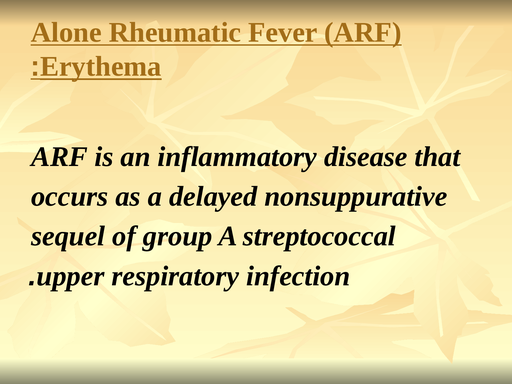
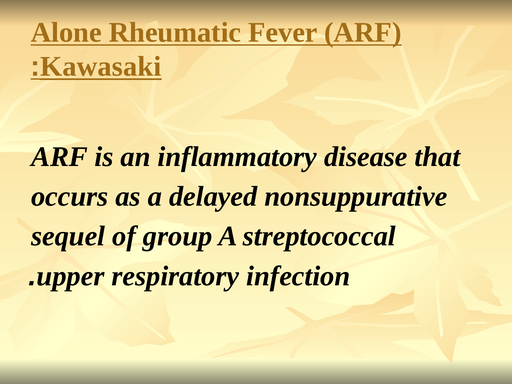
Erythema: Erythema -> Kawasaki
